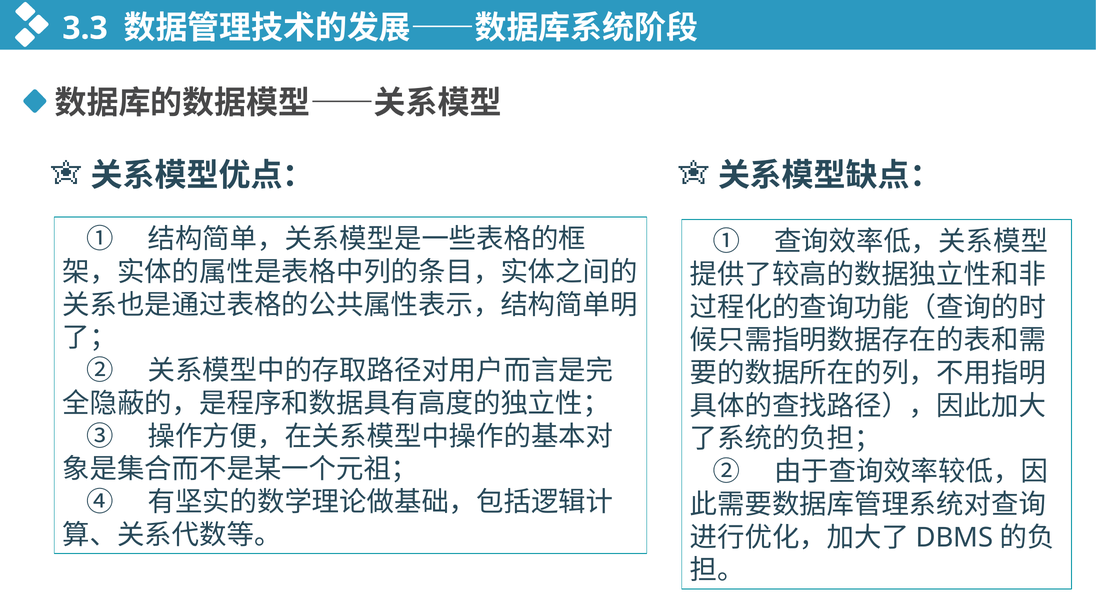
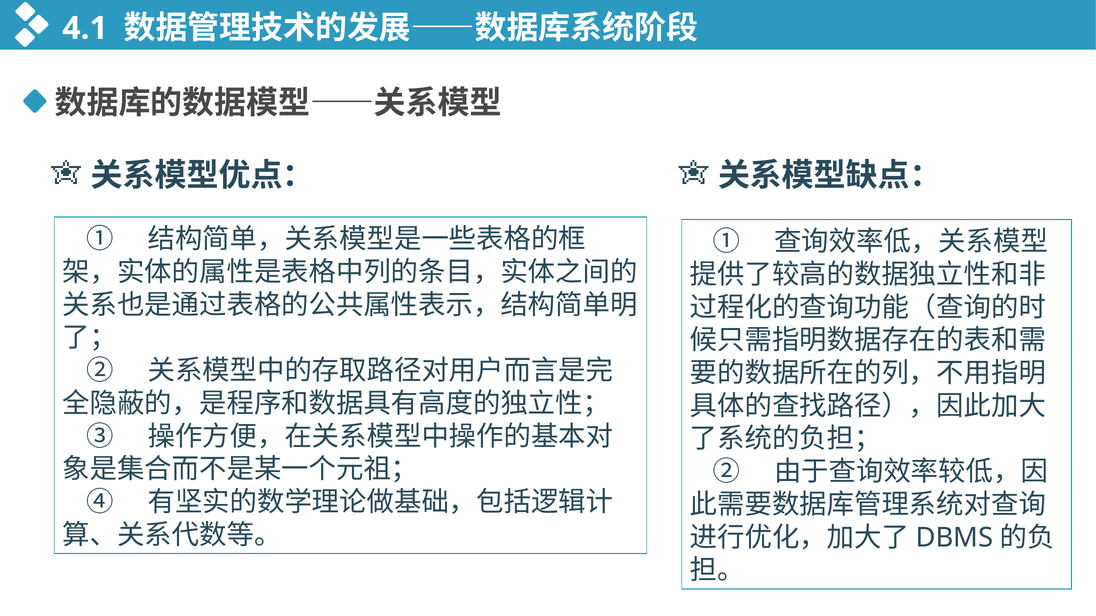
3.3: 3.3 -> 4.1
